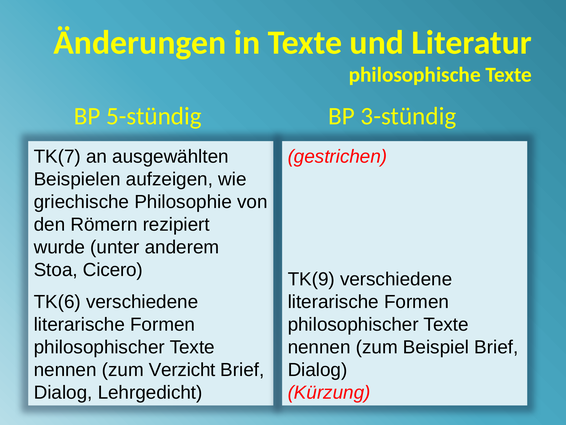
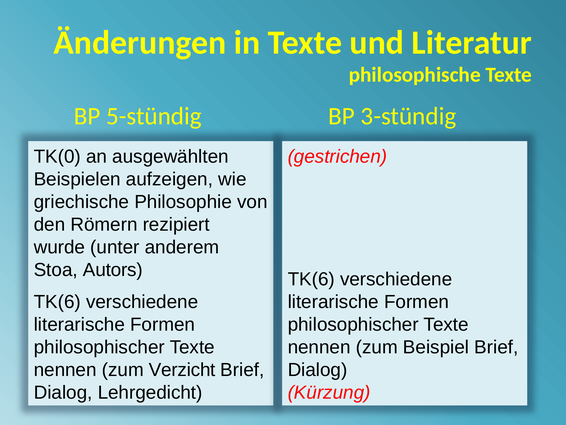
TK(7: TK(7 -> TK(0
Cicero: Cicero -> Autors
TK(9 at (311, 279): TK(9 -> TK(6
